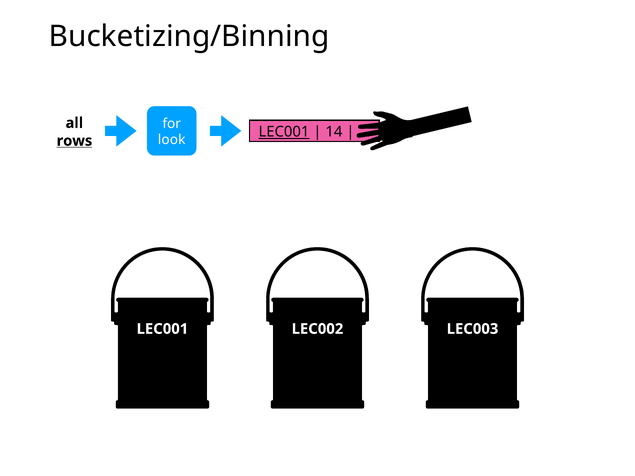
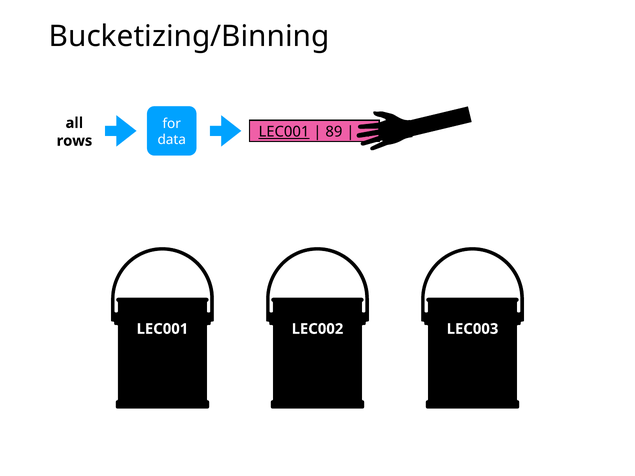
14: 14 -> 89
look: look -> data
rows underline: present -> none
